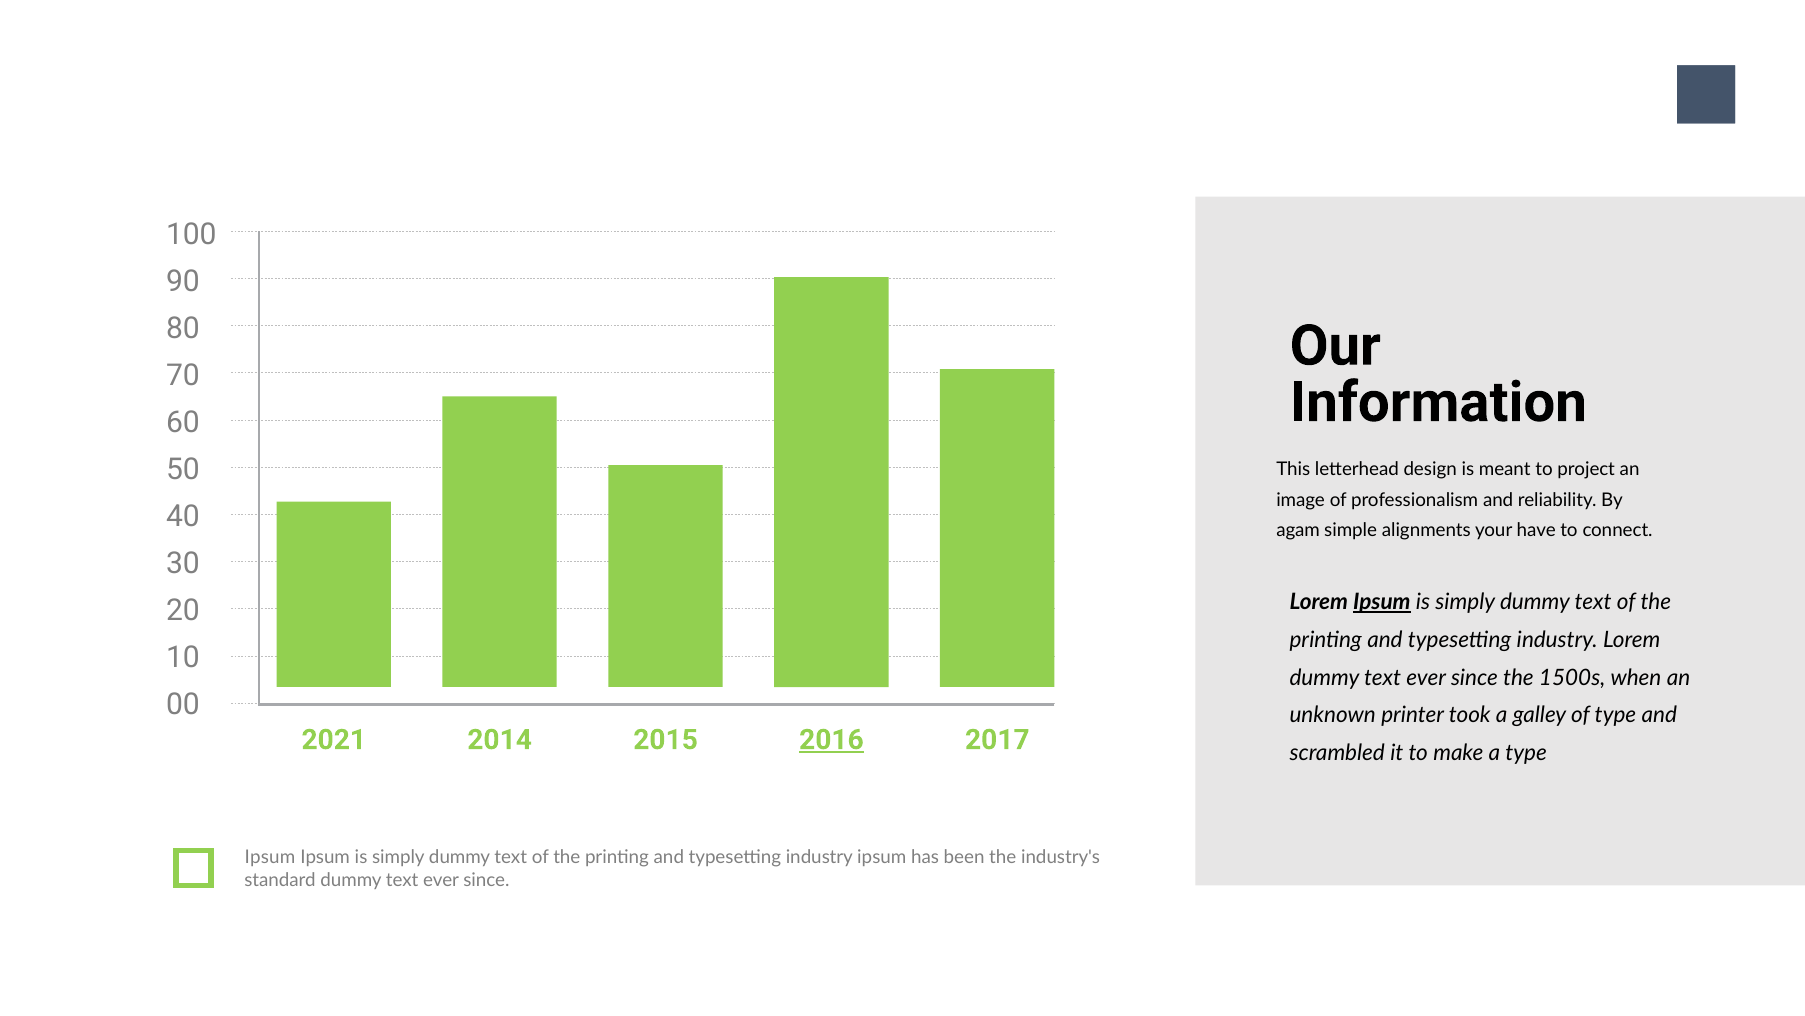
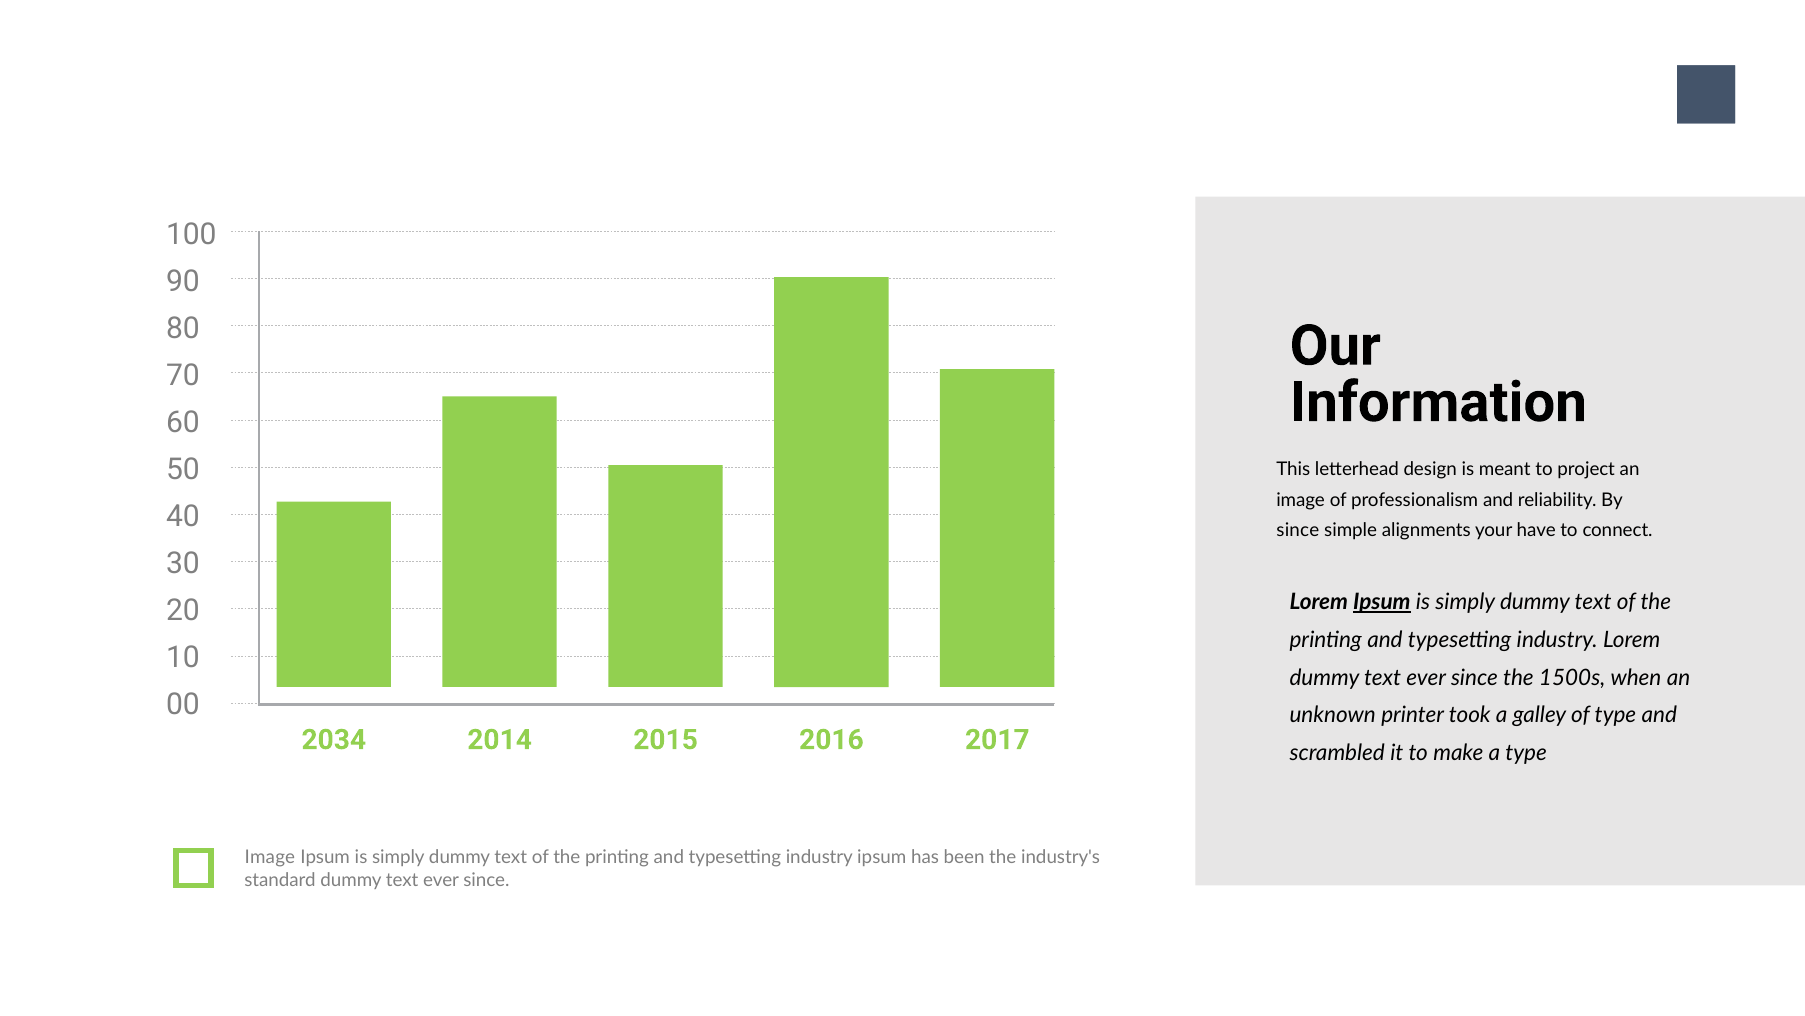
agam at (1298, 530): agam -> since
2021: 2021 -> 2034
2016 underline: present -> none
Ipsum at (270, 857): Ipsum -> Image
